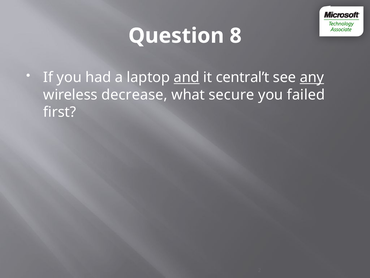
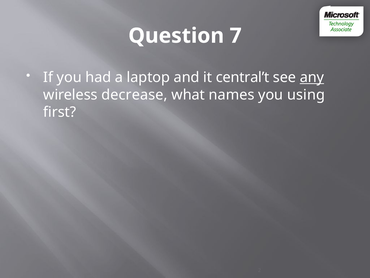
8: 8 -> 7
and underline: present -> none
secure: secure -> names
failed: failed -> using
